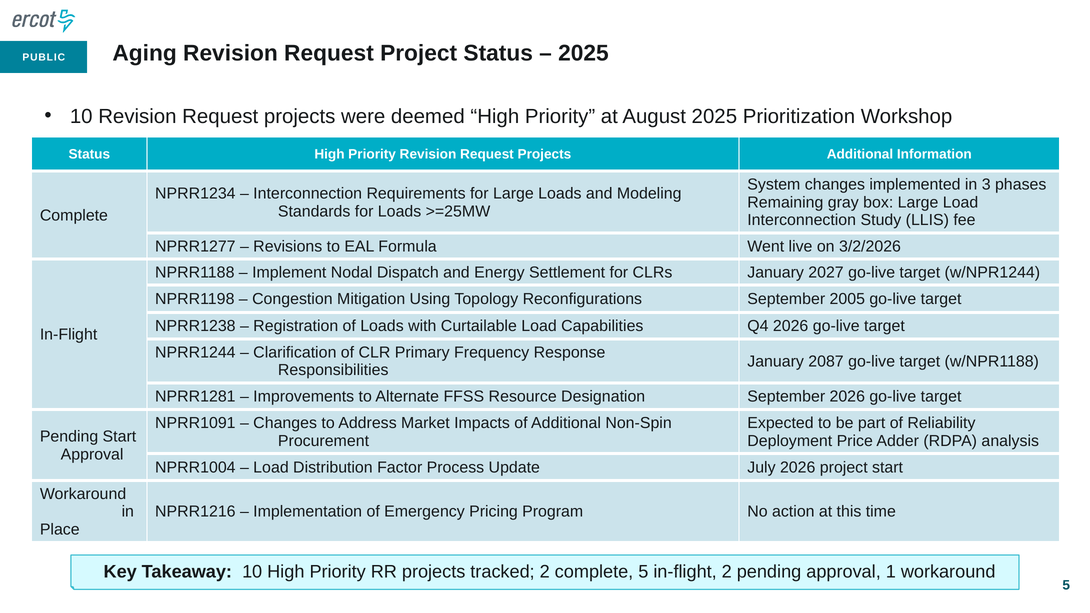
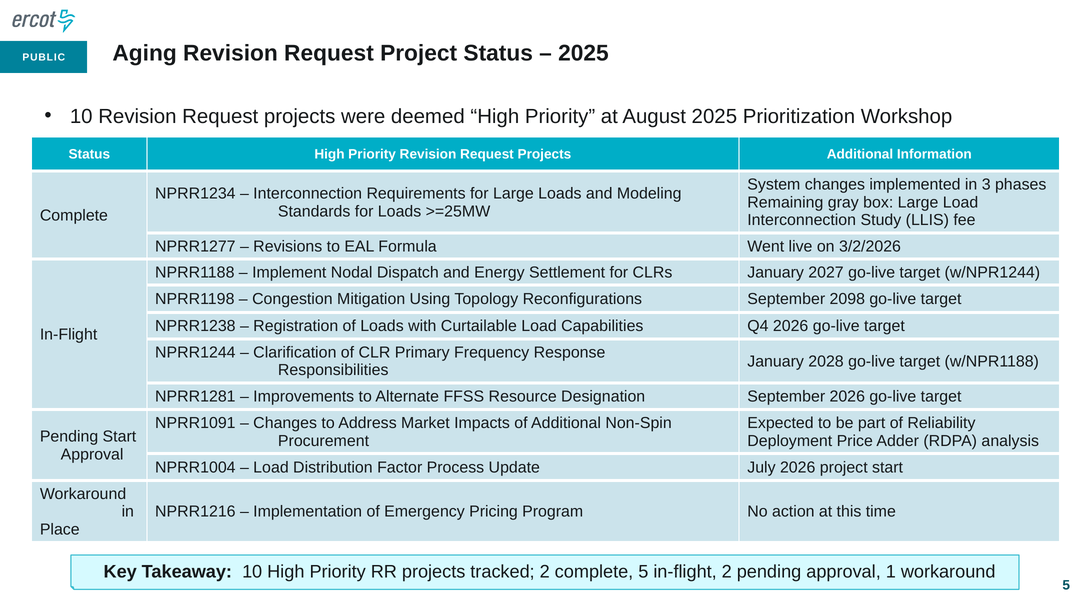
2005: 2005 -> 2098
2087: 2087 -> 2028
